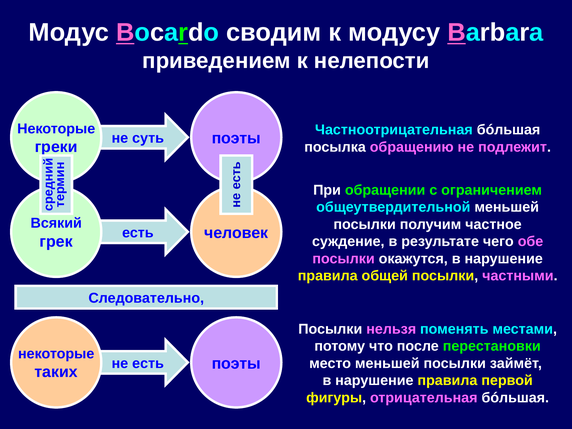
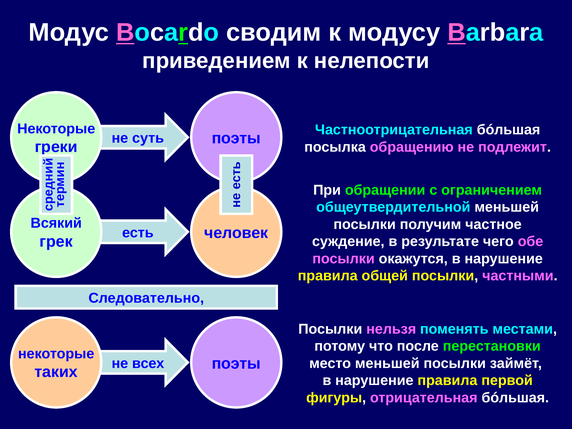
не есть: есть -> всех
